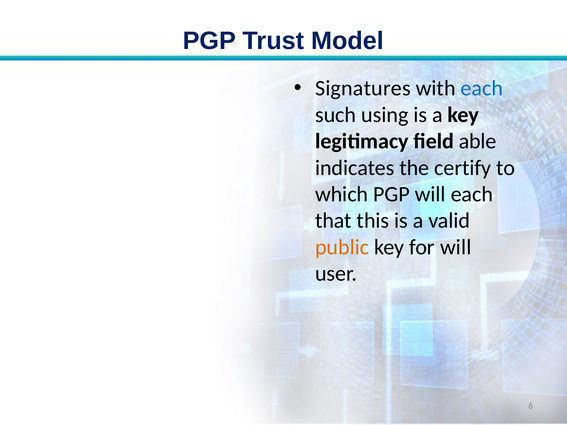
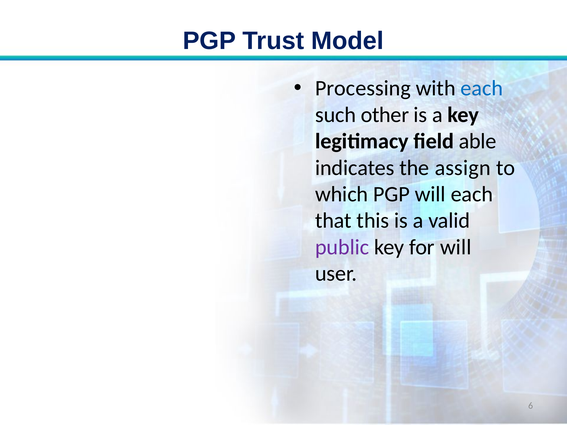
Signatures: Signatures -> Processing
using: using -> other
certify: certify -> assign
public colour: orange -> purple
